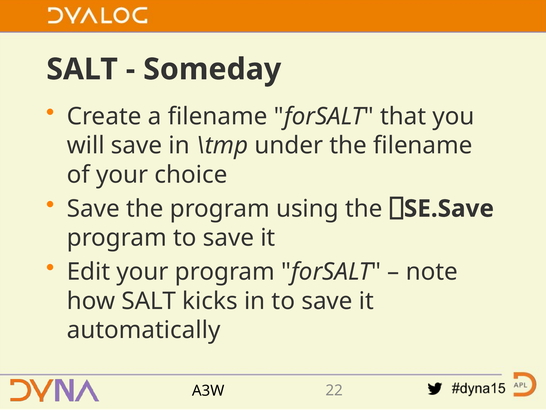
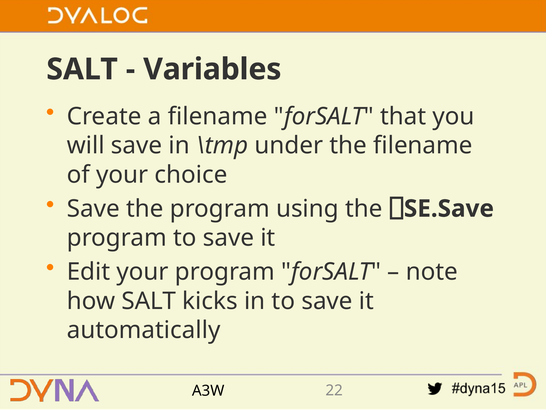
Someday: Someday -> Variables
